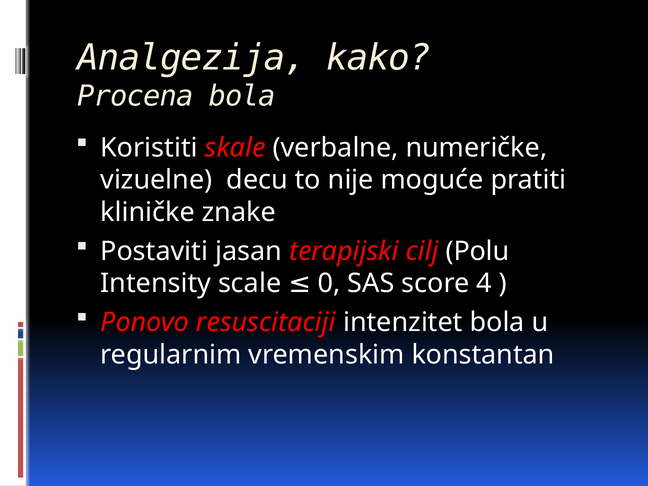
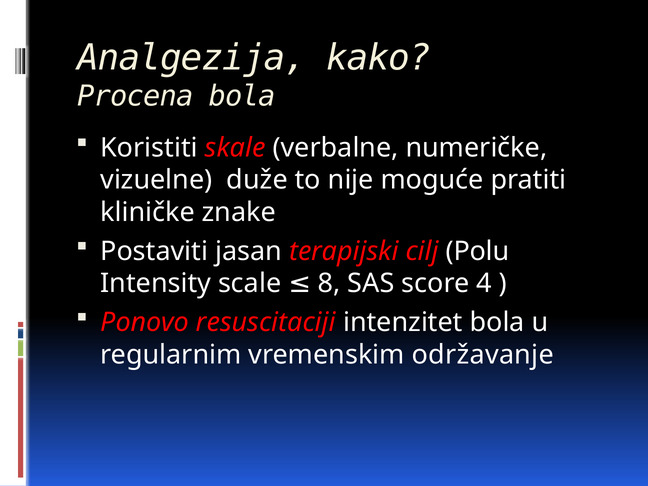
decu: decu -> duže
0: 0 -> 8
konstantan: konstantan -> održavanje
